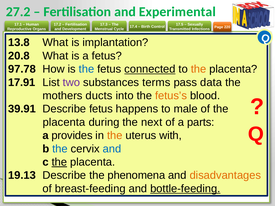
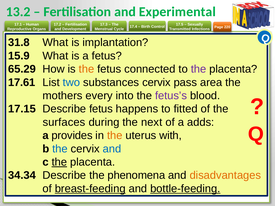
27.2: 27.2 -> 13.2
13.8: 13.8 -> 31.8
20.8: 20.8 -> 15.9
97.78: 97.78 -> 65.29
the at (86, 69) colour: blue -> orange
connected underline: present -> none
the at (199, 69) colour: orange -> purple
17.91: 17.91 -> 17.61
two colour: purple -> blue
substances terms: terms -> cervix
data: data -> area
ducts: ducts -> every
fetus’s colour: orange -> purple
39.91: 39.91 -> 17.15
male: male -> fitted
placenta at (64, 122): placenta -> surfaces
parts: parts -> adds
19.13: 19.13 -> 34.34
breast-feeding underline: none -> present
